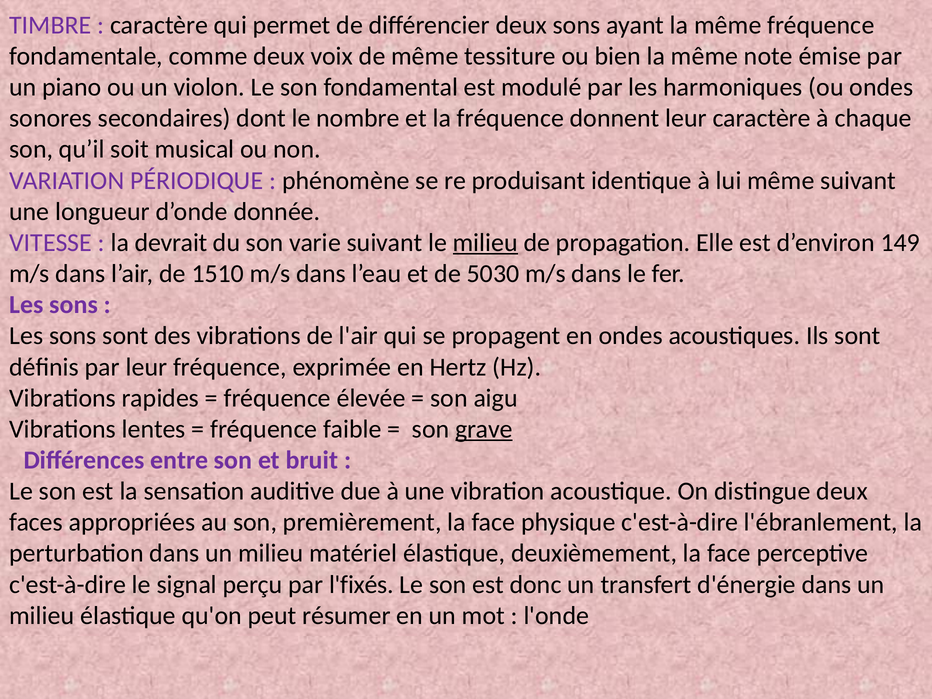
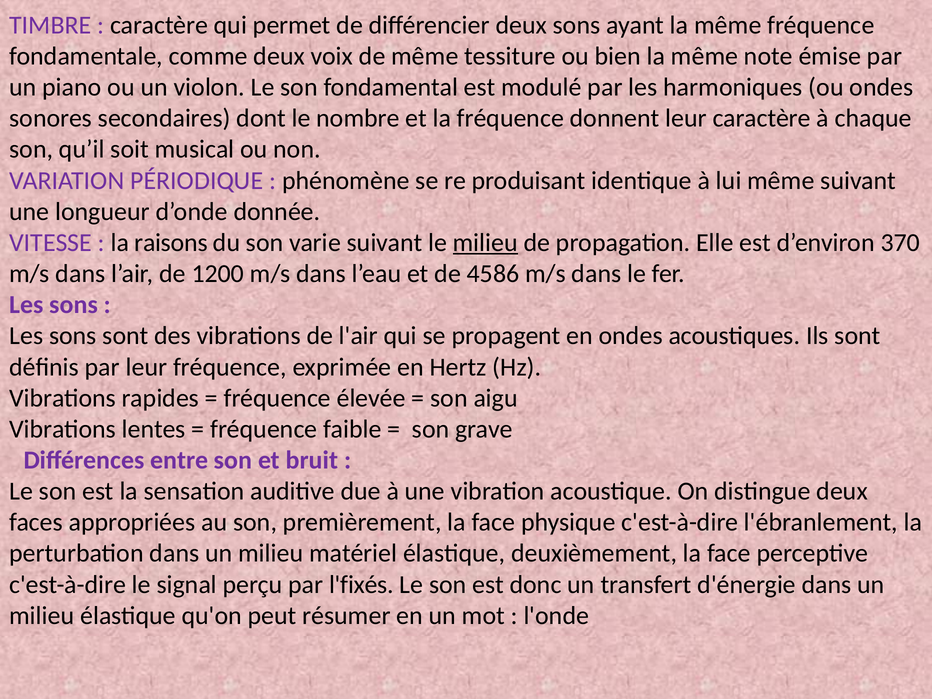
devrait: devrait -> raisons
149: 149 -> 370
1510: 1510 -> 1200
5030: 5030 -> 4586
grave underline: present -> none
